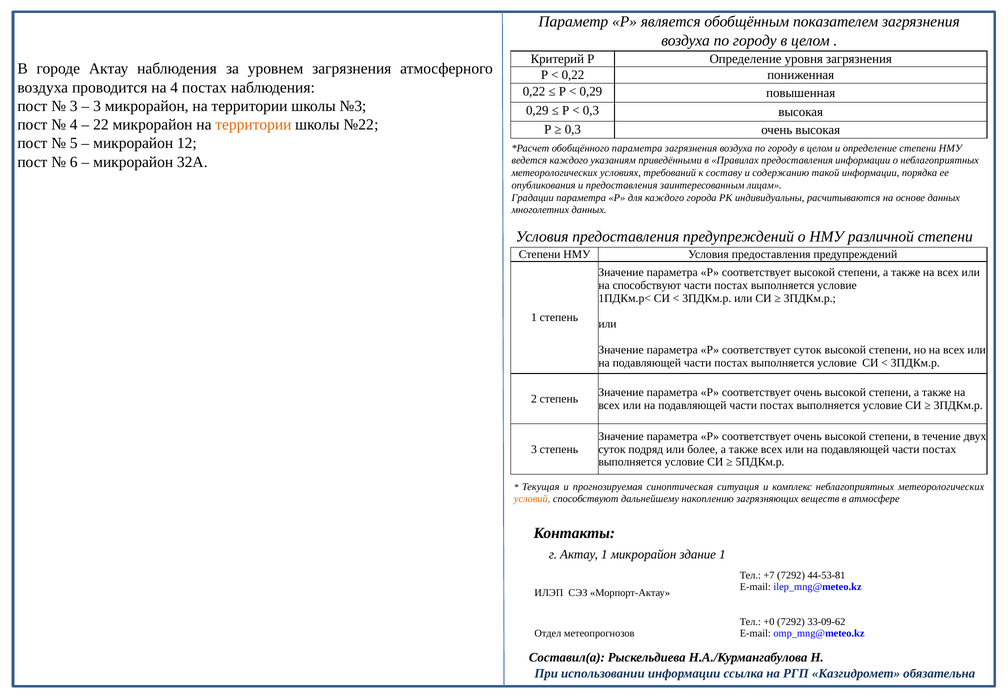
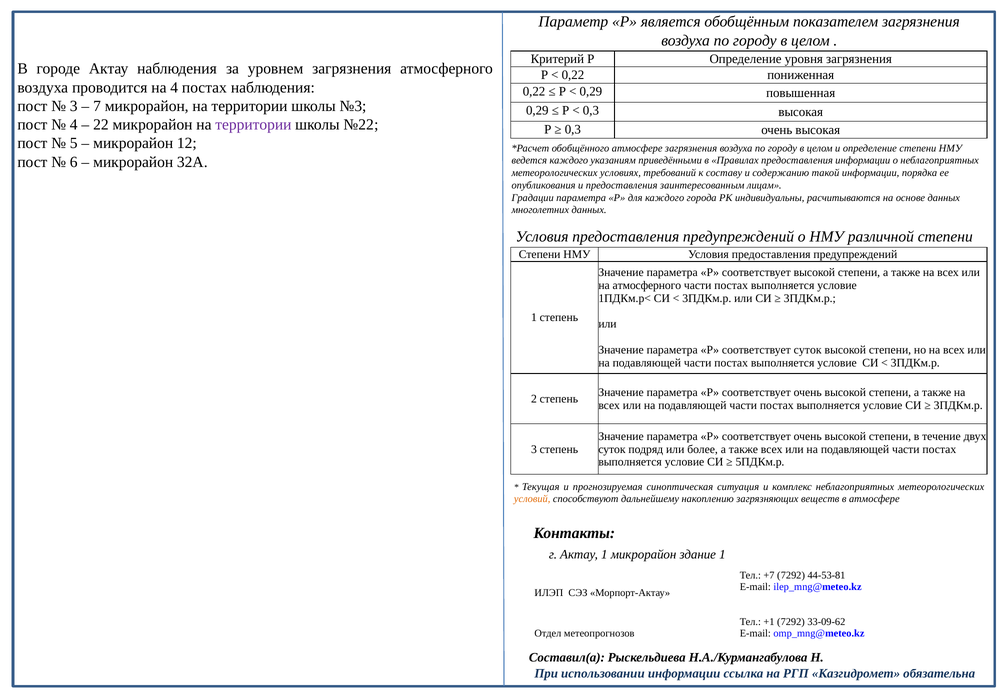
3 at (97, 106): 3 -> 7
территории at (253, 125) colour: orange -> purple
обобщённого параметра: параметра -> атмосфере
на способствуют: способствуют -> атмосферного
+0: +0 -> +1
